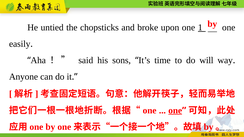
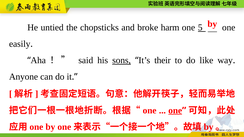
upon: upon -> harm
1: 1 -> 5
sons underline: none -> present
time: time -> their
will: will -> like
